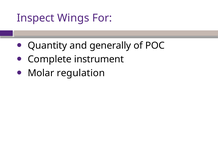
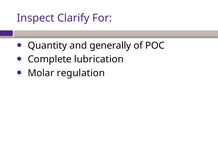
Wings: Wings -> Clarify
instrument: instrument -> lubrication
